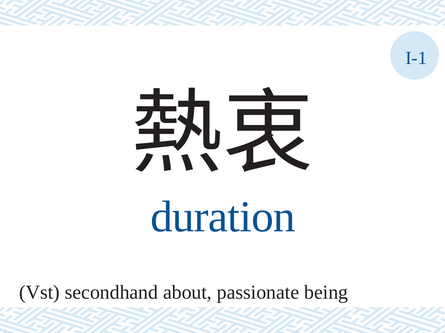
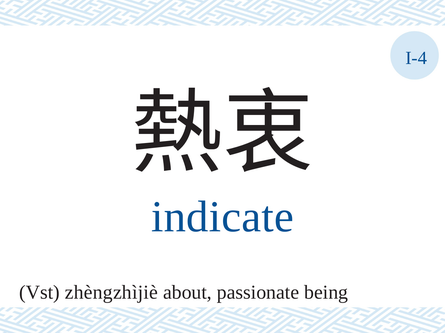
I-1: I-1 -> I-4
duration: duration -> indicate
secondhand: secondhand -> zhèngzhìjiè
